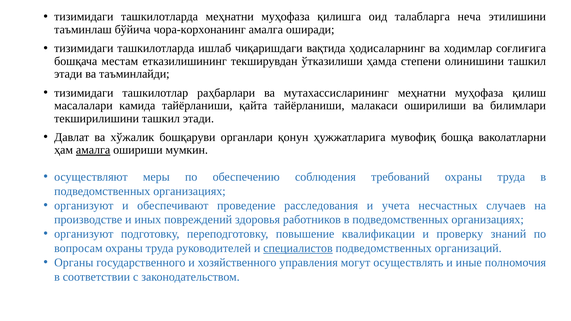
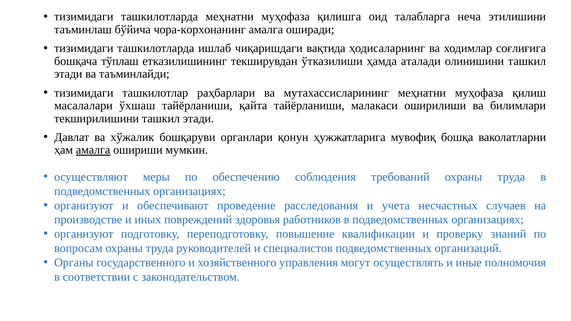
местам: местам -> тўплаш
степени: степени -> аталади
камида: камида -> ўхшаш
специалистов underline: present -> none
